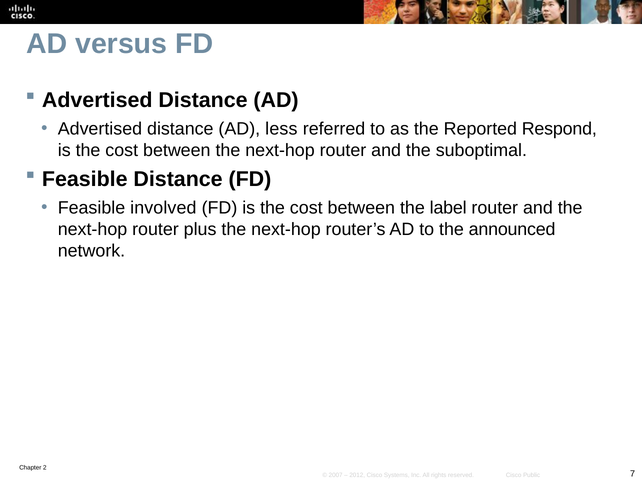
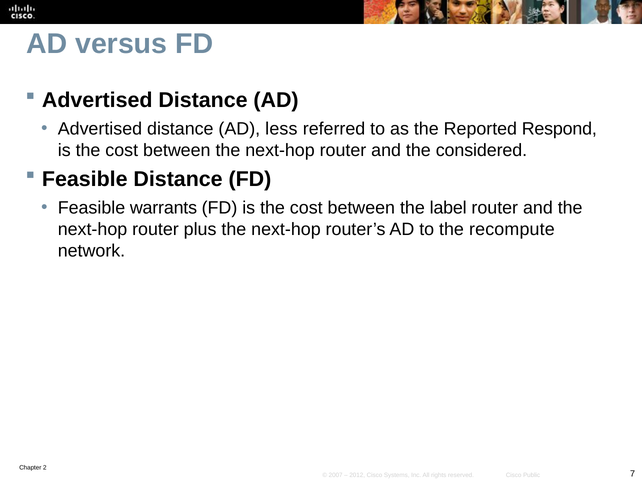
suboptimal: suboptimal -> considered
involved: involved -> warrants
announced: announced -> recompute
